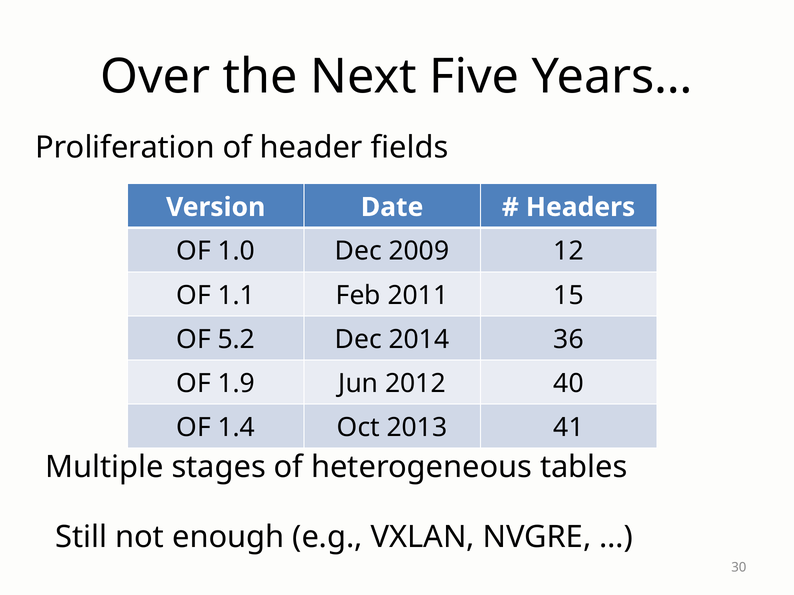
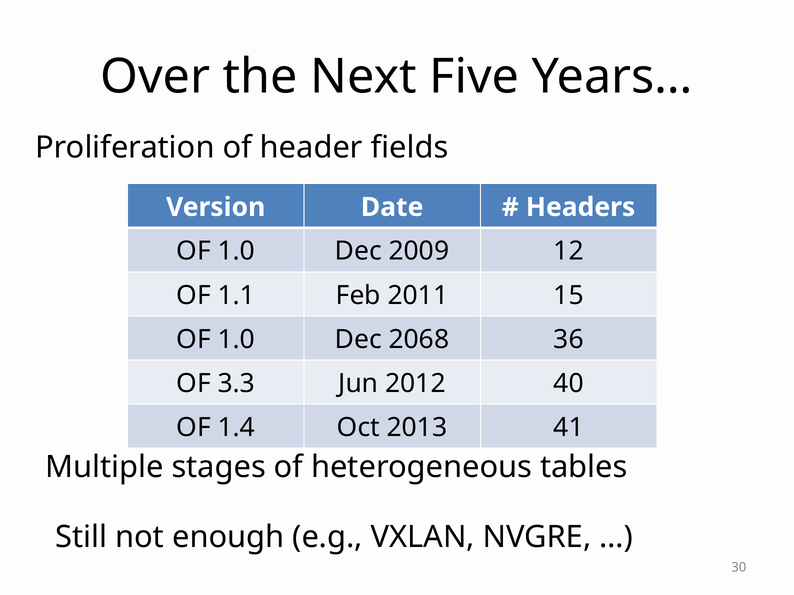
5.2 at (236, 340): 5.2 -> 1.0
2014: 2014 -> 2068
1.9: 1.9 -> 3.3
